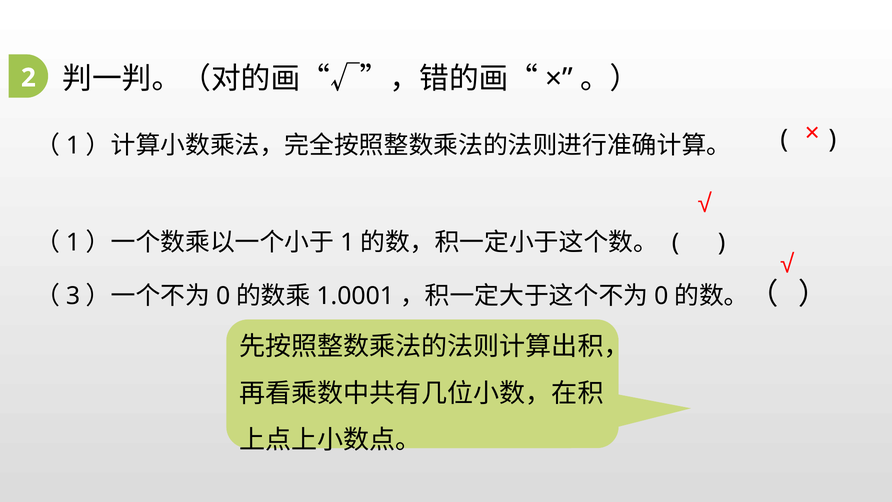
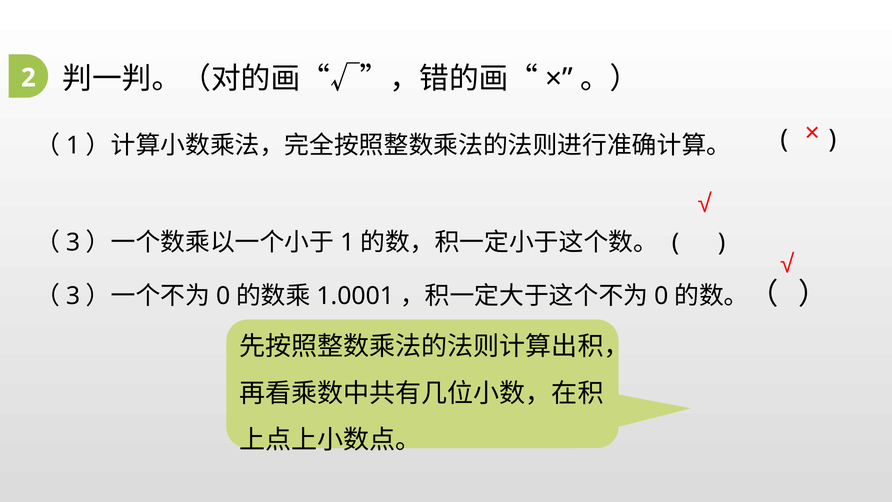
1 at (73, 243): 1 -> 3
